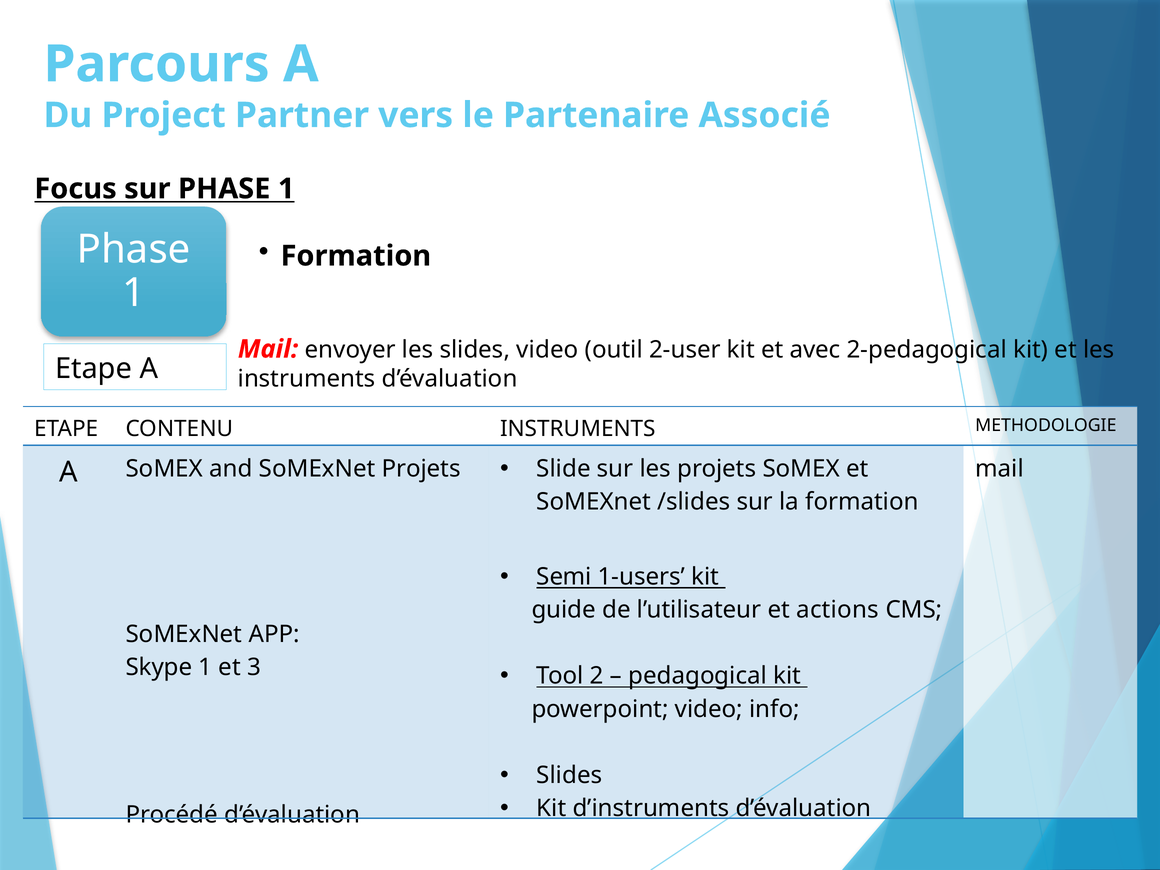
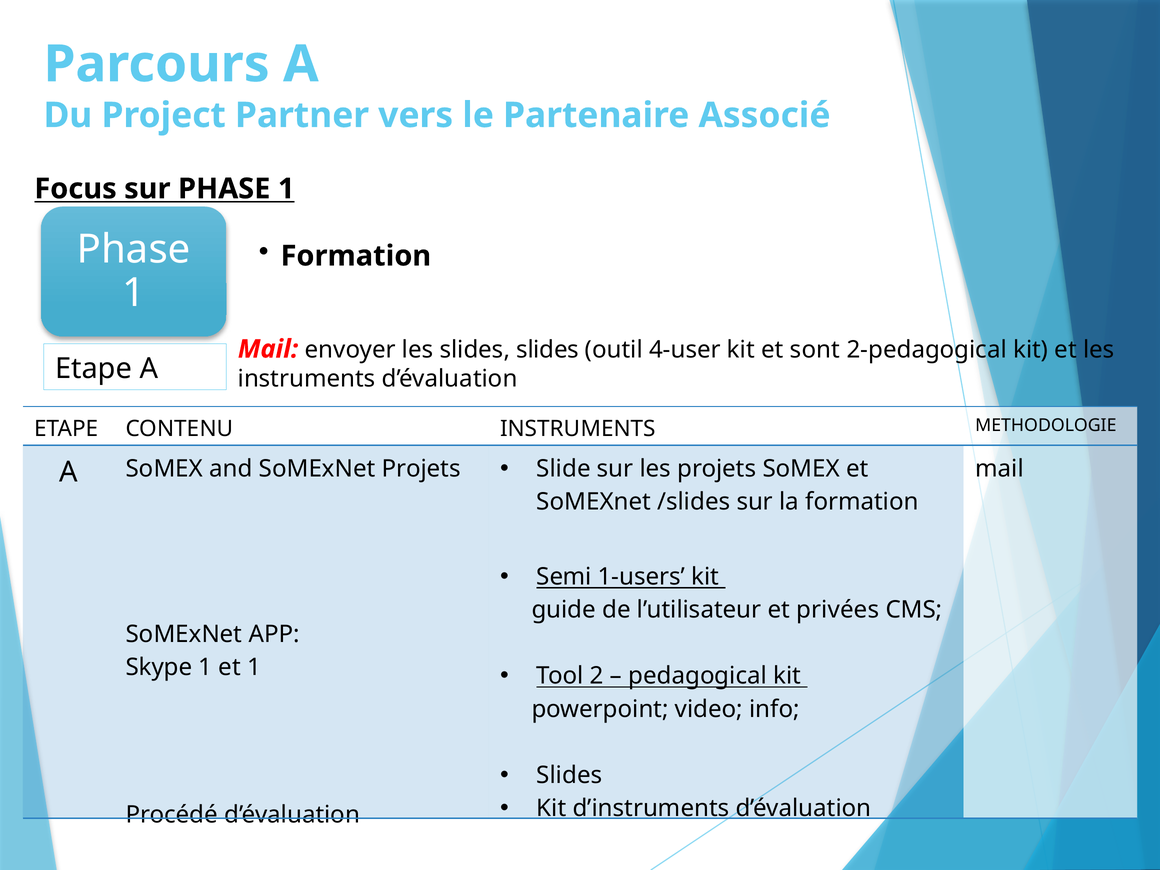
slides video: video -> slides
2-user: 2-user -> 4-user
avec: avec -> sont
actions: actions -> privées
et 3: 3 -> 1
